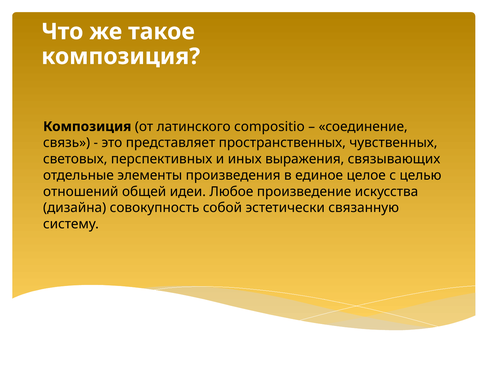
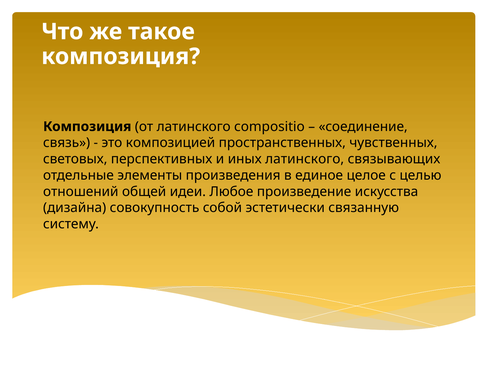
представляет: представляет -> композицией
иных выражения: выражения -> латинского
